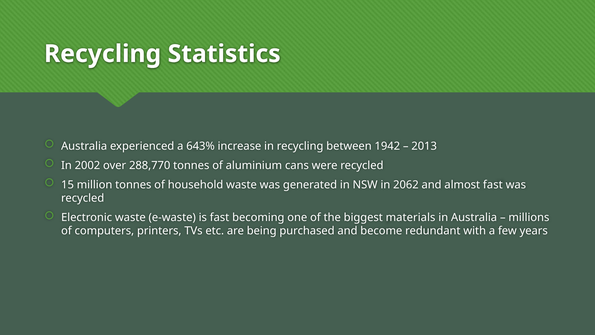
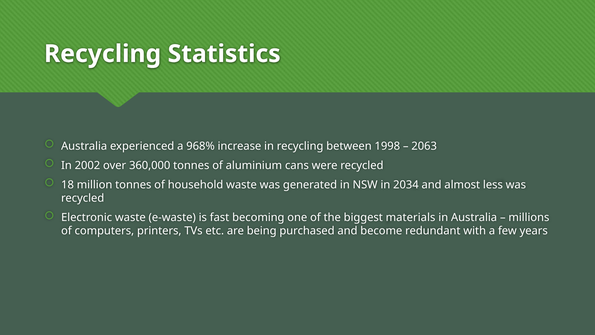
643%: 643% -> 968%
1942: 1942 -> 1998
2013: 2013 -> 2063
288,770: 288,770 -> 360,000
15: 15 -> 18
2062: 2062 -> 2034
almost fast: fast -> less
